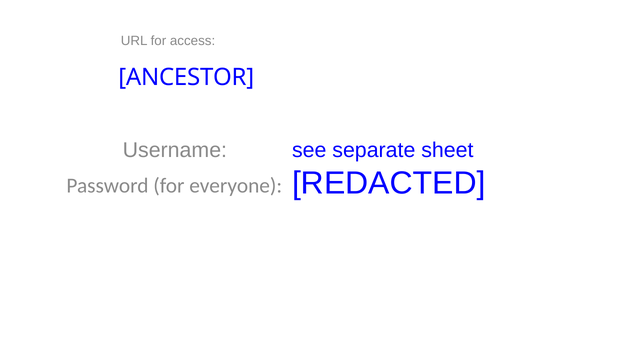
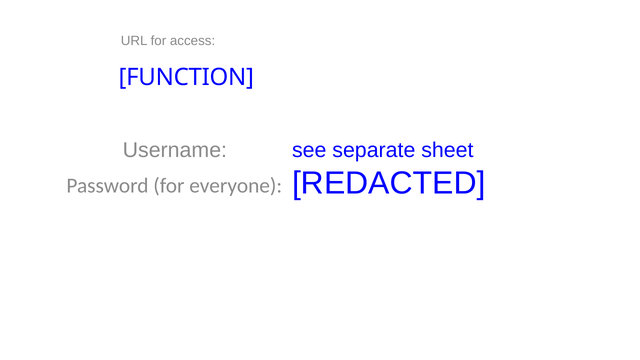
ANCESTOR: ANCESTOR -> FUNCTION
